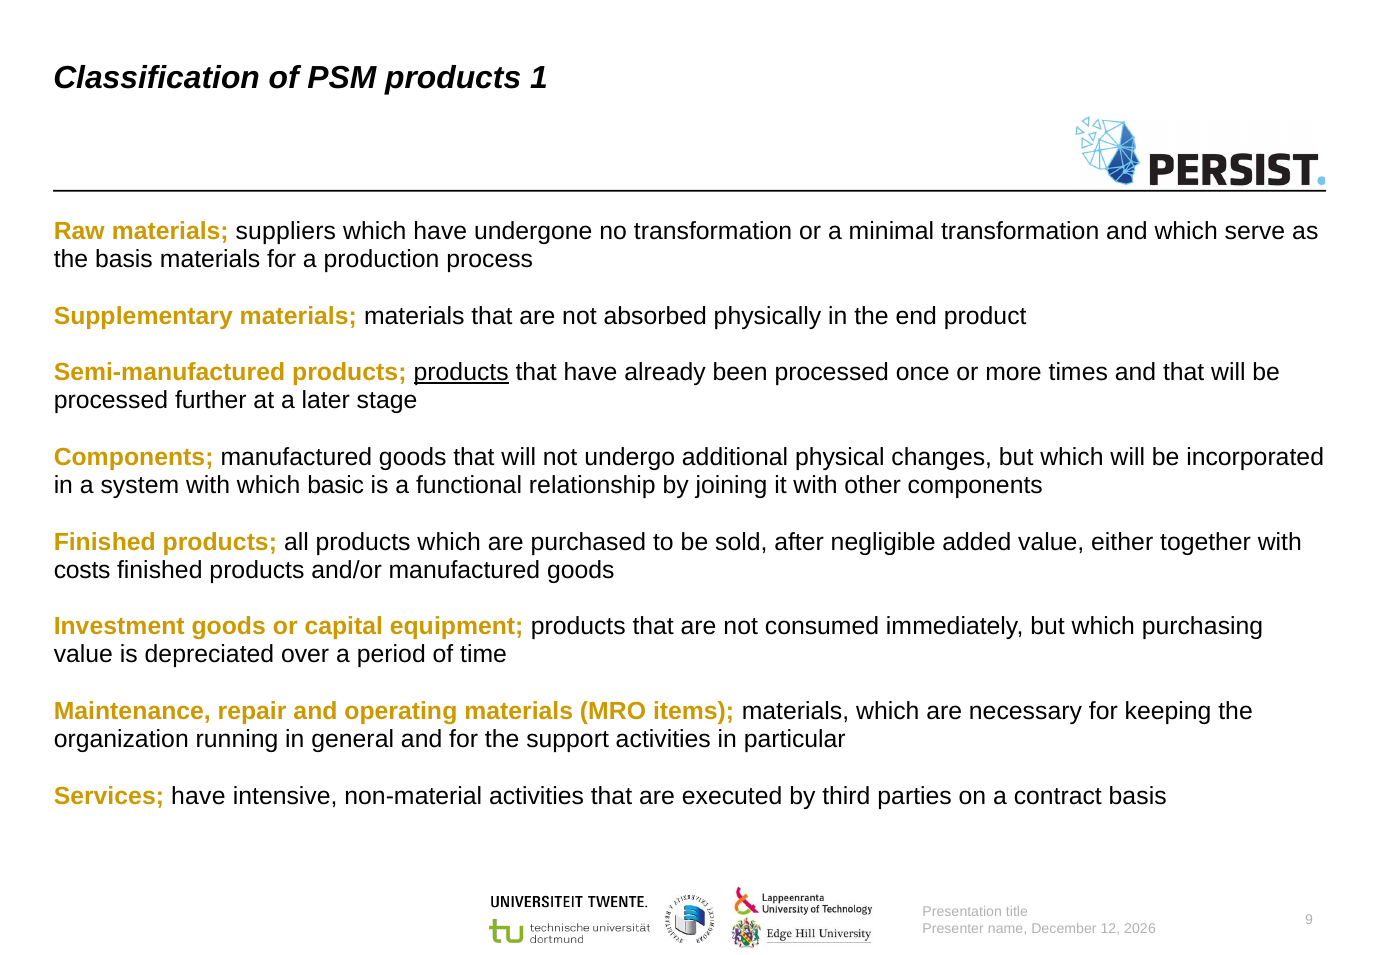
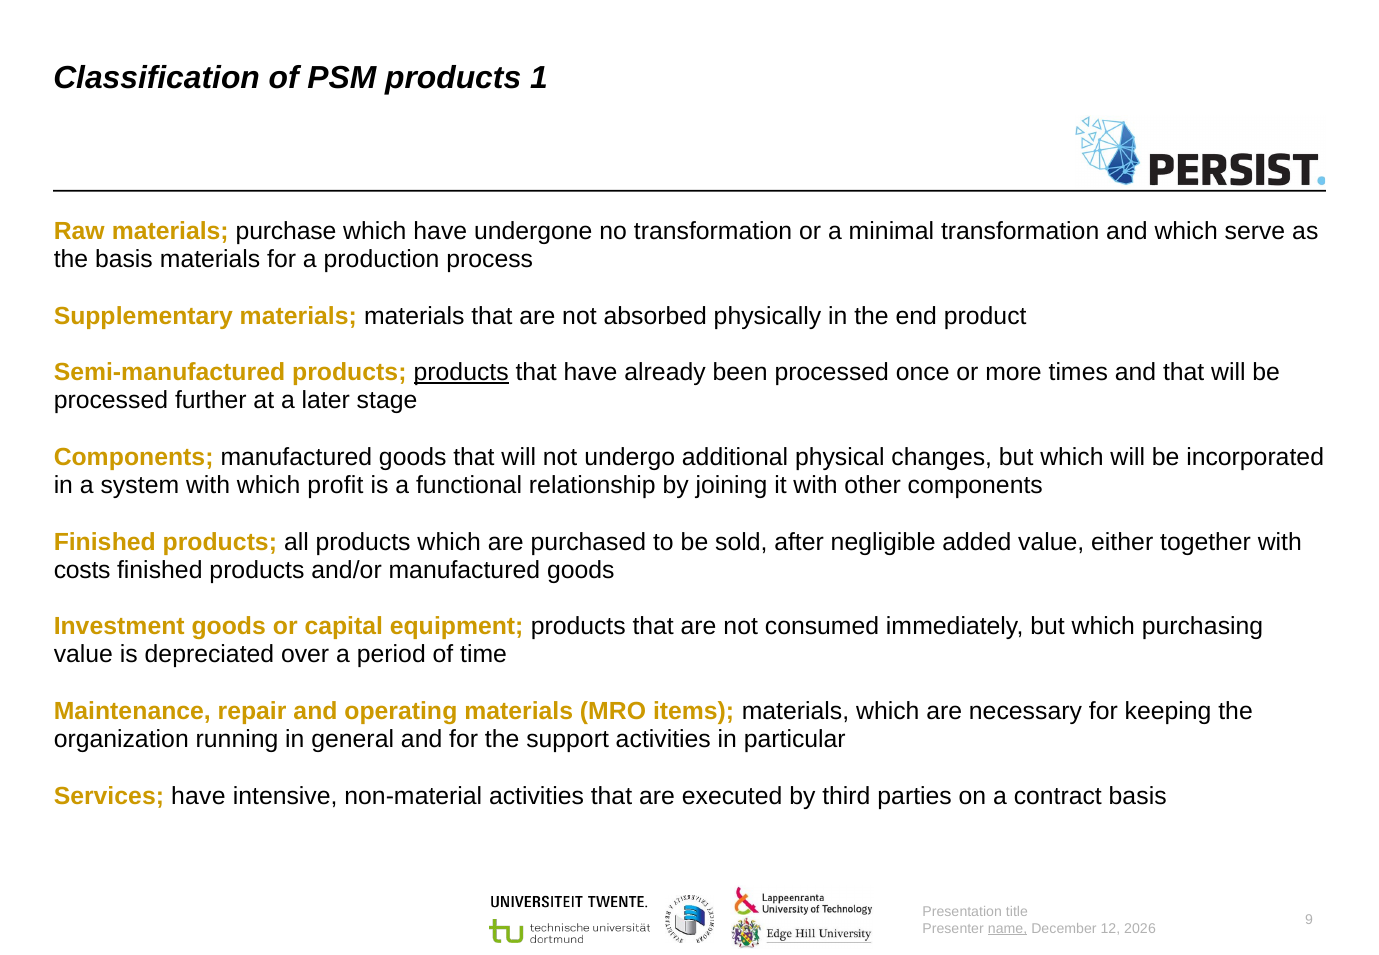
suppliers: suppliers -> purchase
basic: basic -> profit
name underline: none -> present
